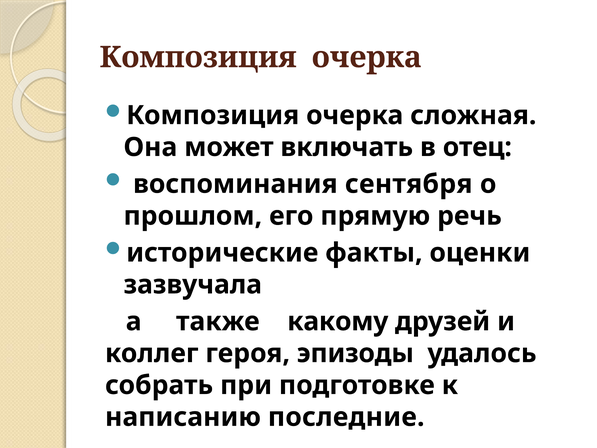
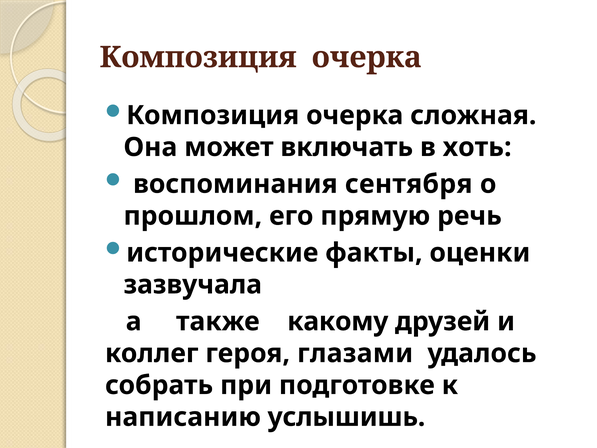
отец: отец -> хоть
эпизоды: эпизоды -> глазами
последние: последние -> услышишь
